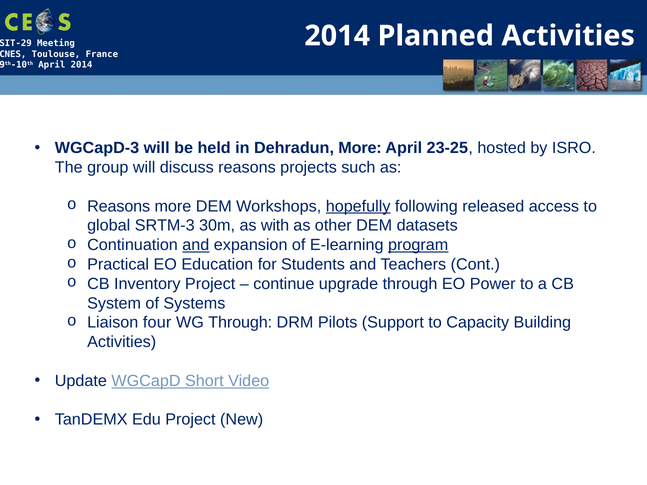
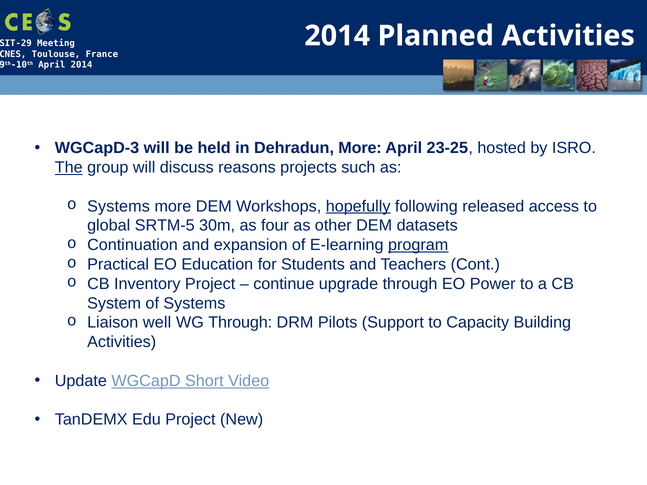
The underline: none -> present
Reasons at (119, 206): Reasons -> Systems
SRTM-3: SRTM-3 -> SRTM-5
with: with -> four
and at (196, 245) underline: present -> none
four: four -> well
